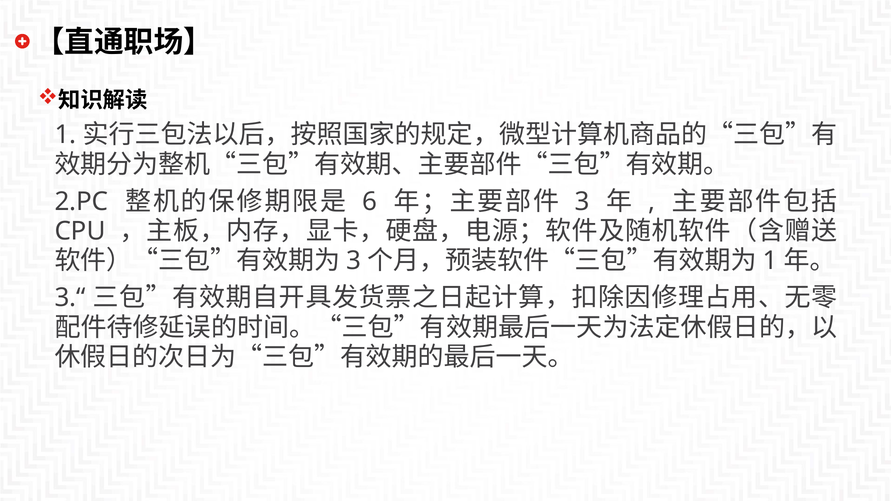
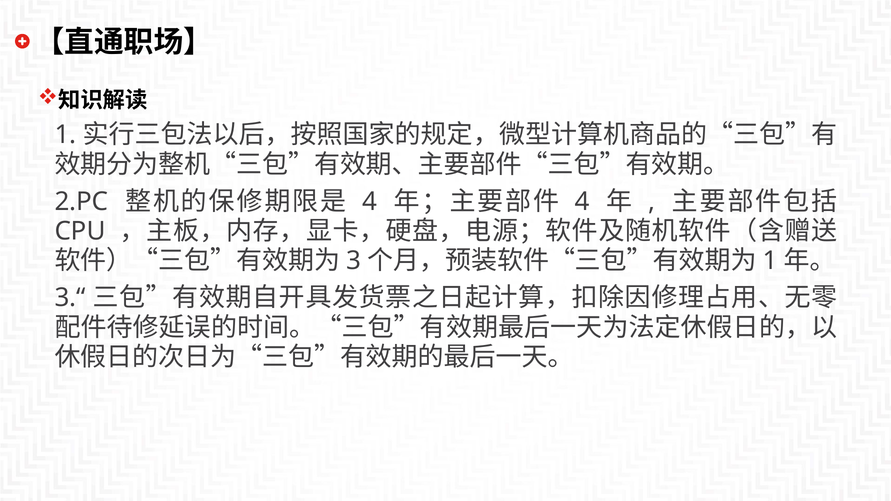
6 at (370, 202): 6 -> 4
3 at (582, 202): 3 -> 4
